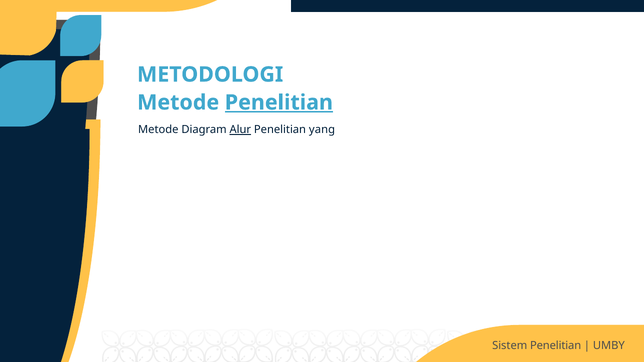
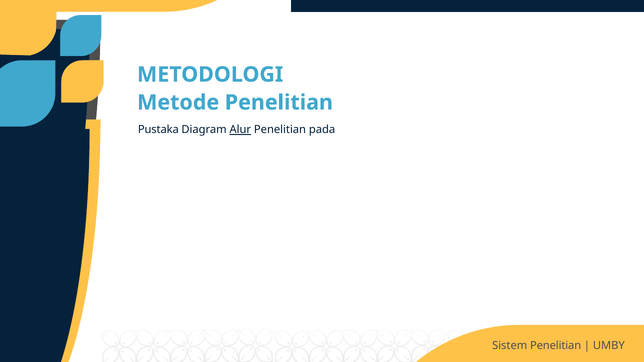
Penelitian at (279, 103) underline: present -> none
Metode at (158, 130): Metode -> Pustaka
yang: yang -> pada
